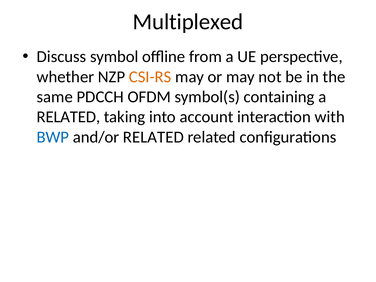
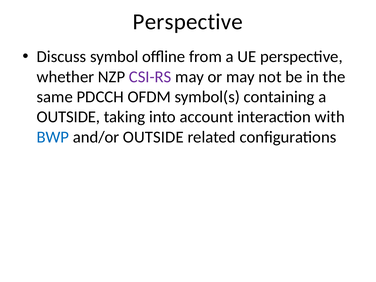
Multiplexed at (188, 22): Multiplexed -> Perspective
CSI-RS colour: orange -> purple
RELATED at (68, 117): RELATED -> OUTSIDE
and/or RELATED: RELATED -> OUTSIDE
